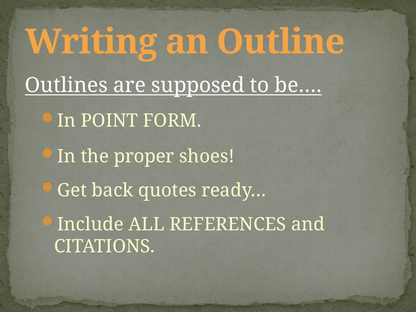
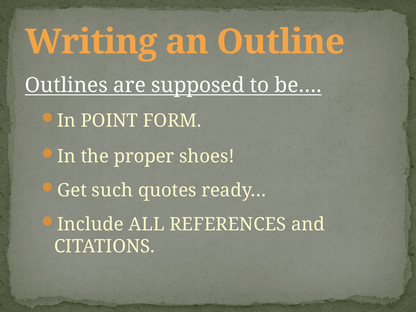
back: back -> such
